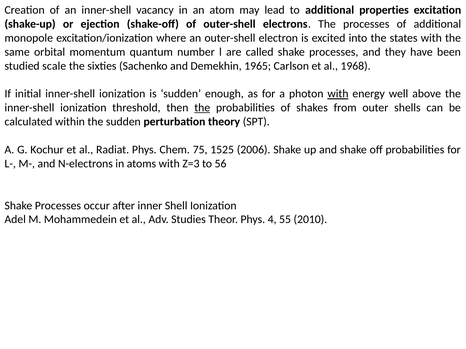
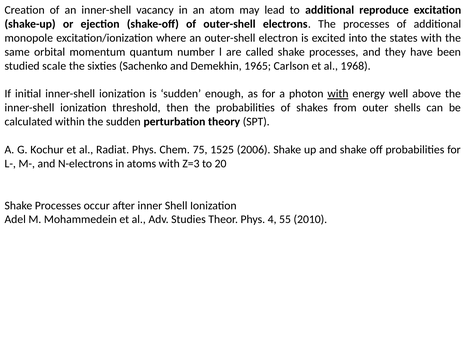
properties: properties -> reproduce
the at (202, 108) underline: present -> none
56: 56 -> 20
